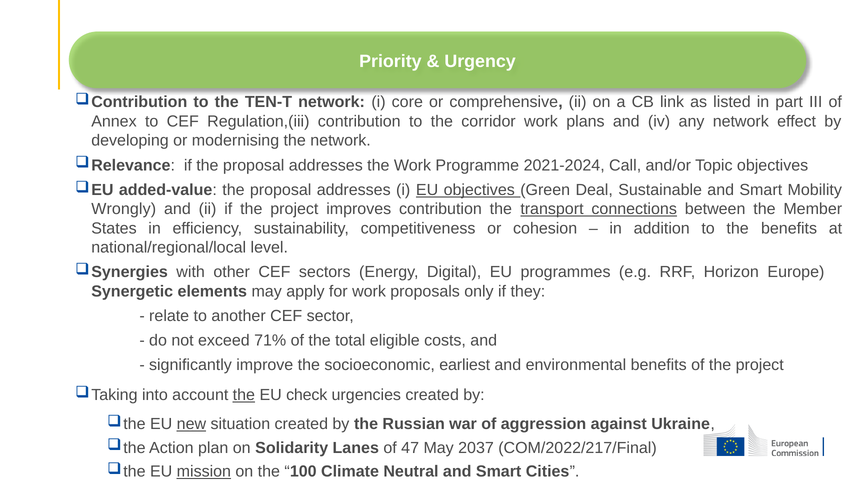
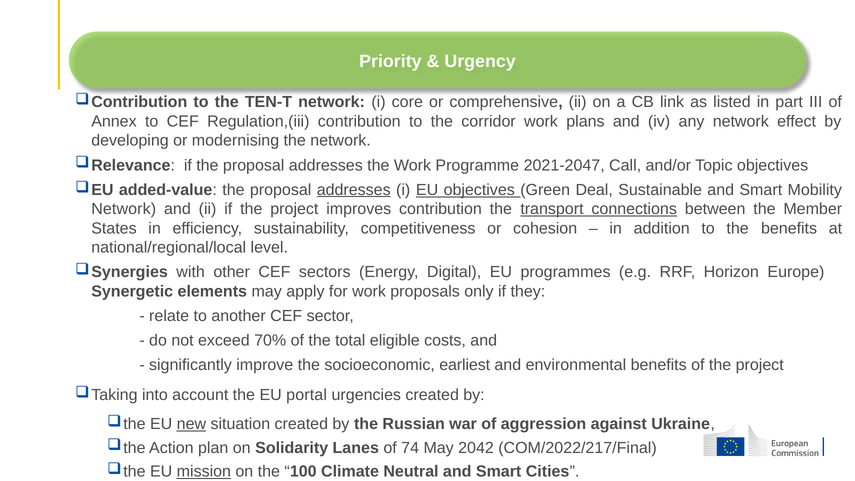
2021-2024: 2021-2024 -> 2021-2047
addresses at (354, 190) underline: none -> present
Wrongly at (124, 209): Wrongly -> Network
71%: 71% -> 70%
the at (244, 395) underline: present -> none
check: check -> portal
47: 47 -> 74
2037: 2037 -> 2042
